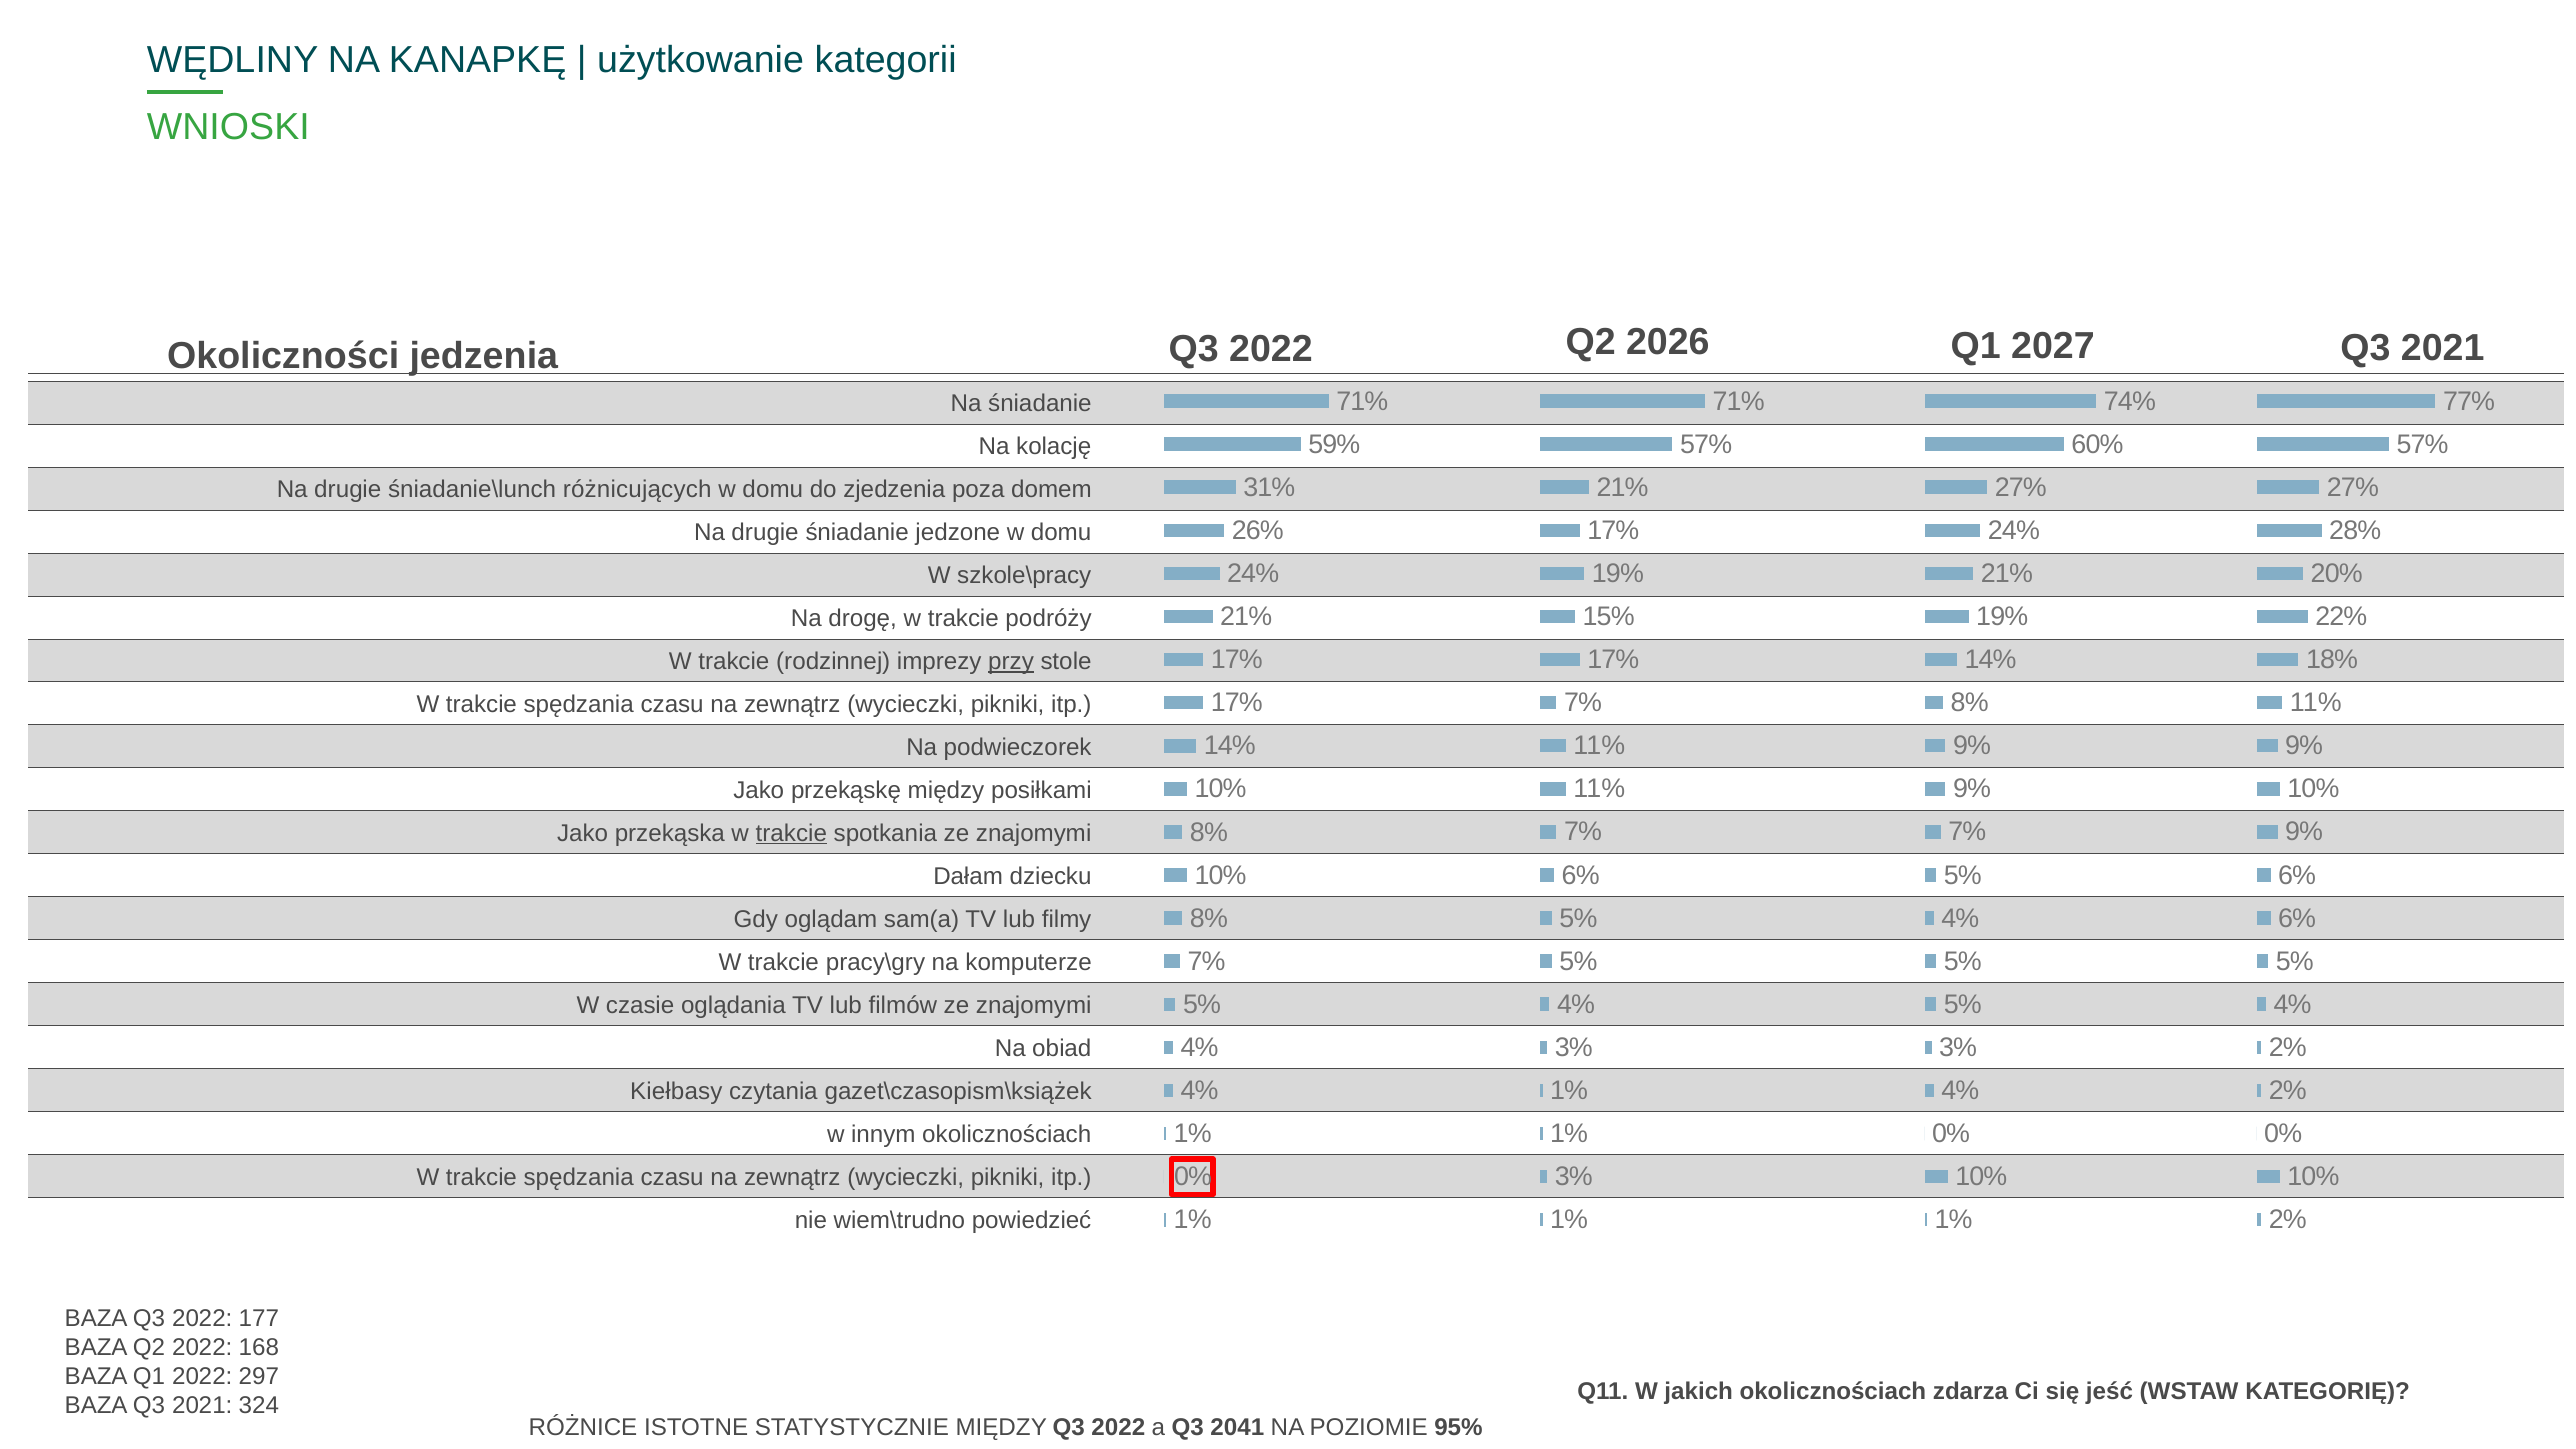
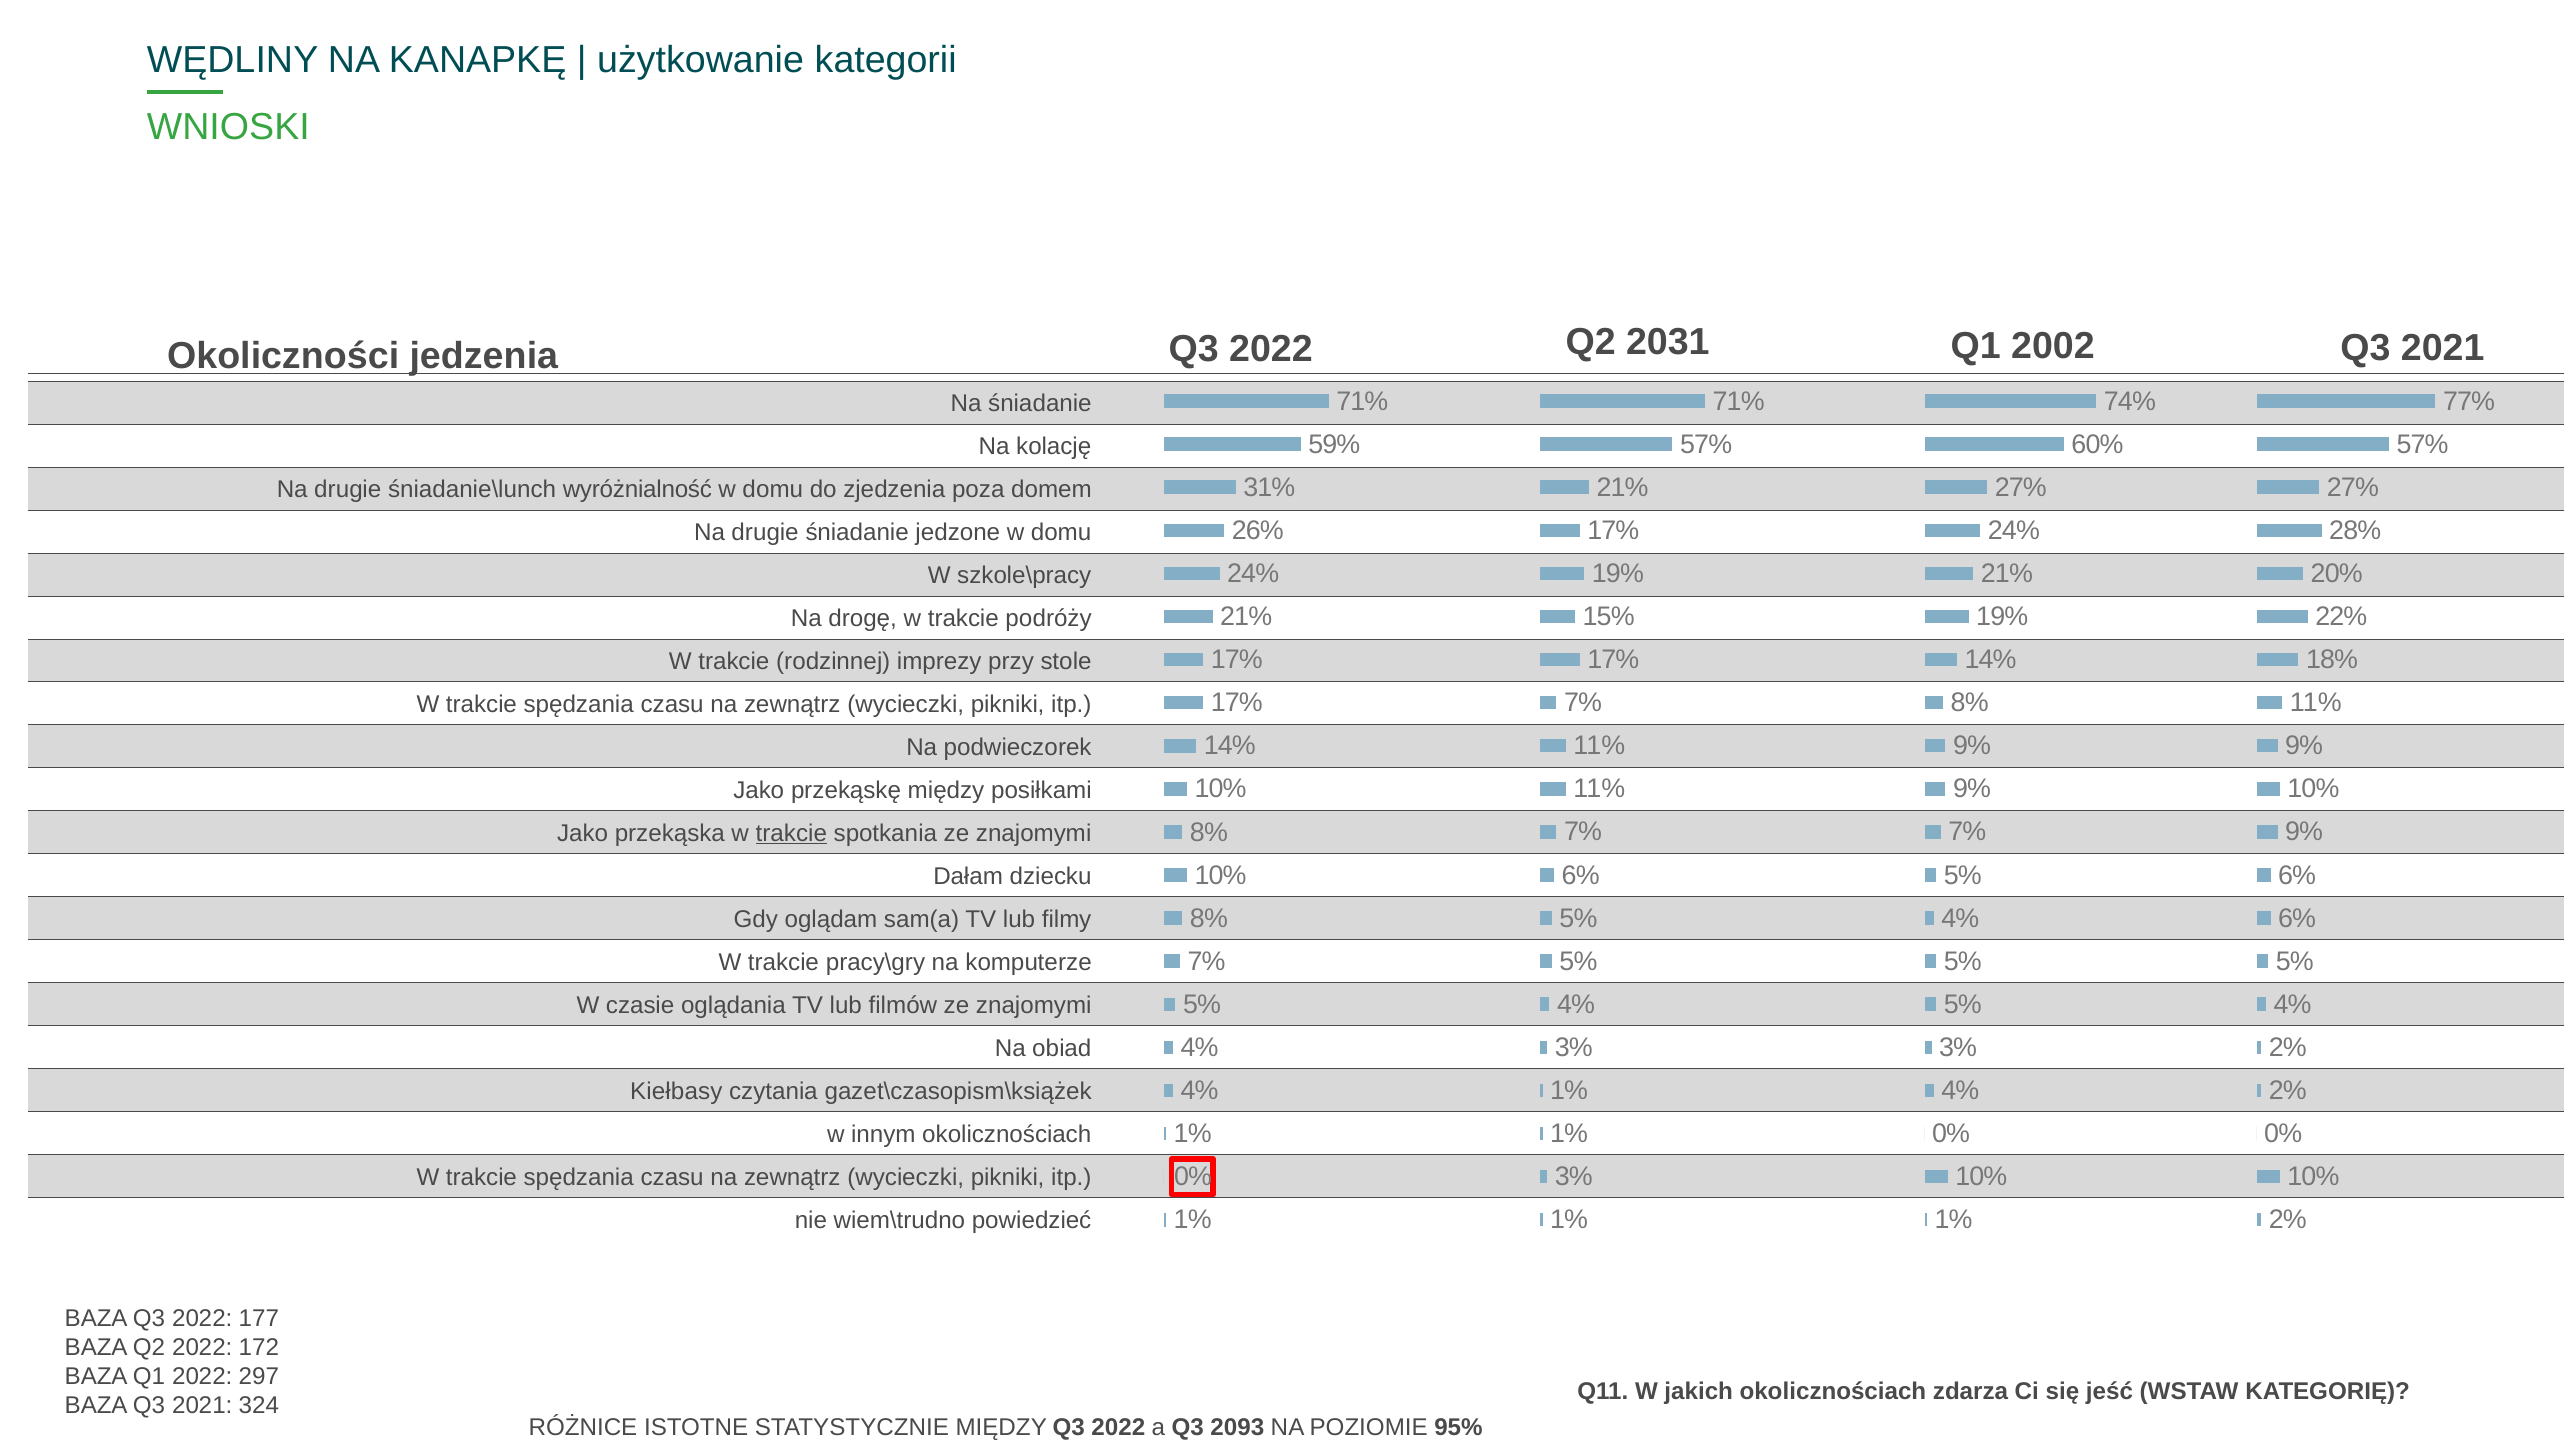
2026: 2026 -> 2031
2027: 2027 -> 2002
różnicujących: różnicujących -> wyróżnialność
przy underline: present -> none
168: 168 -> 172
2041: 2041 -> 2093
